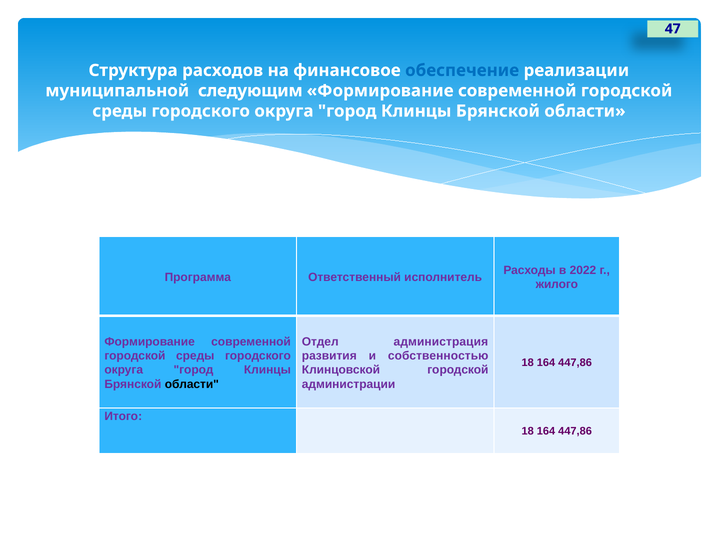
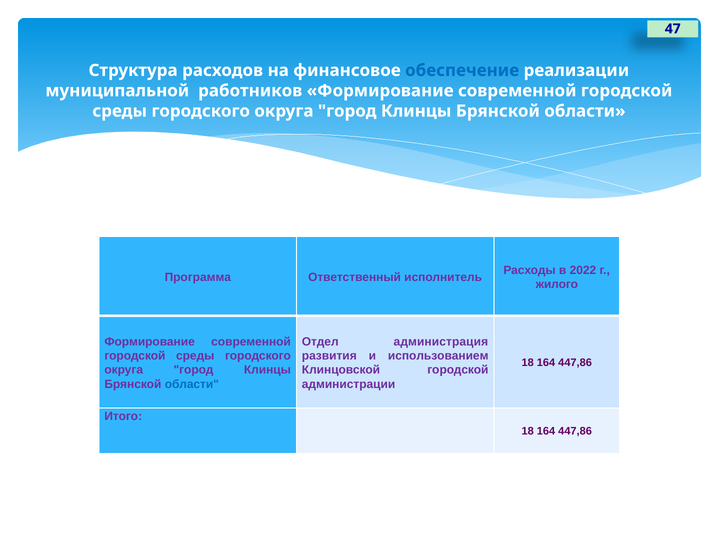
следующим: следующим -> работников
собственностью: собственностью -> использованием
области at (192, 385) colour: black -> blue
